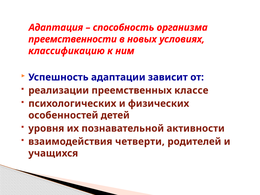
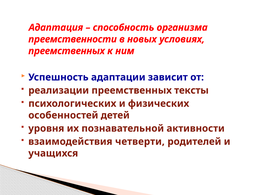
классификацию at (67, 51): классификацию -> преемственных
классе: классе -> тексты
